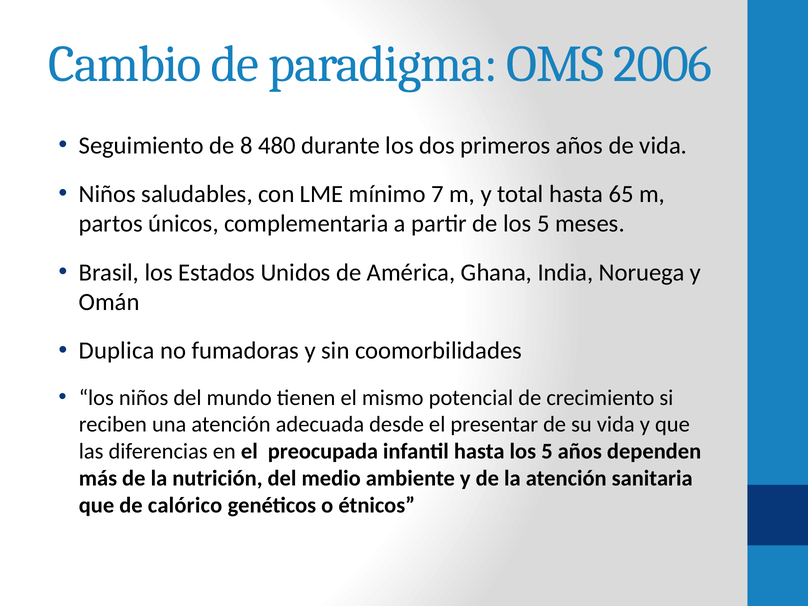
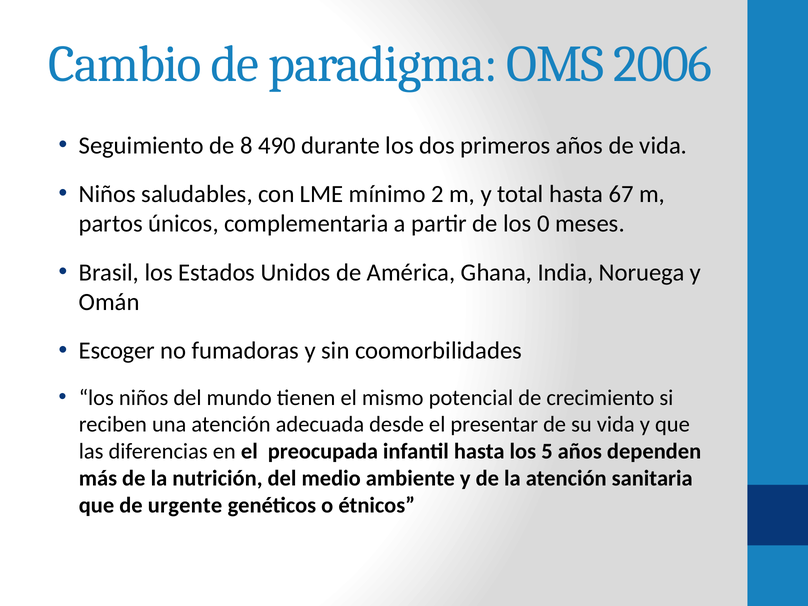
480: 480 -> 490
7: 7 -> 2
65: 65 -> 67
de los 5: 5 -> 0
Duplica: Duplica -> Escoger
calórico: calórico -> urgente
